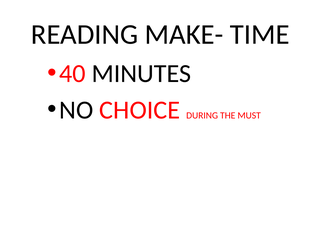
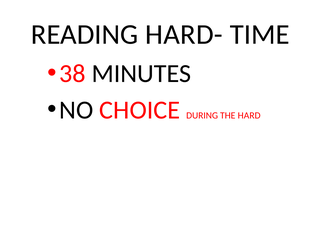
MAKE-: MAKE- -> HARD-
40: 40 -> 38
MUST: MUST -> HARD
